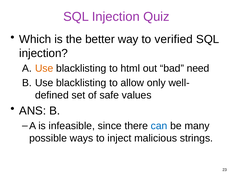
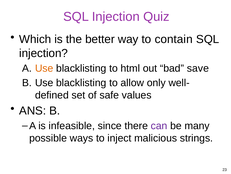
verified: verified -> contain
need: need -> save
can colour: blue -> purple
